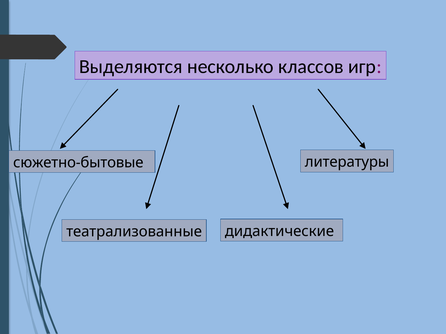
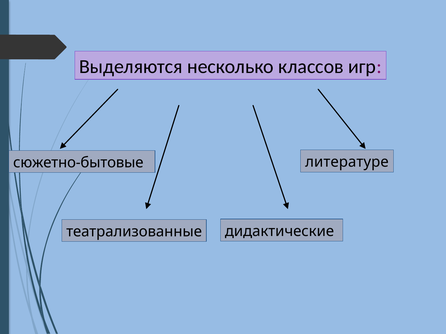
литературы: литературы -> литературе
